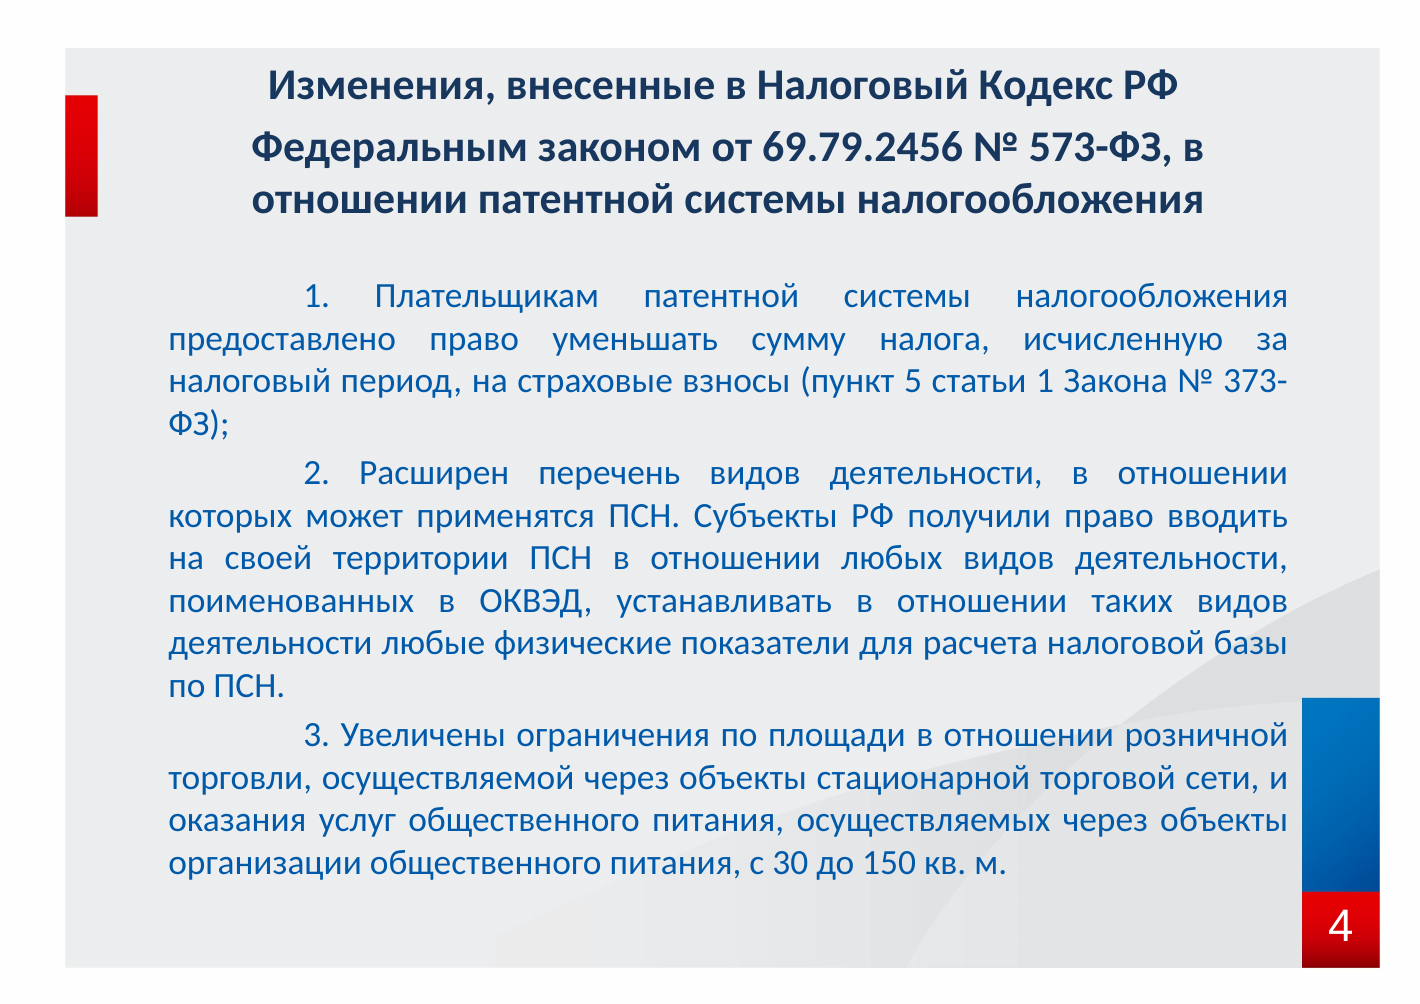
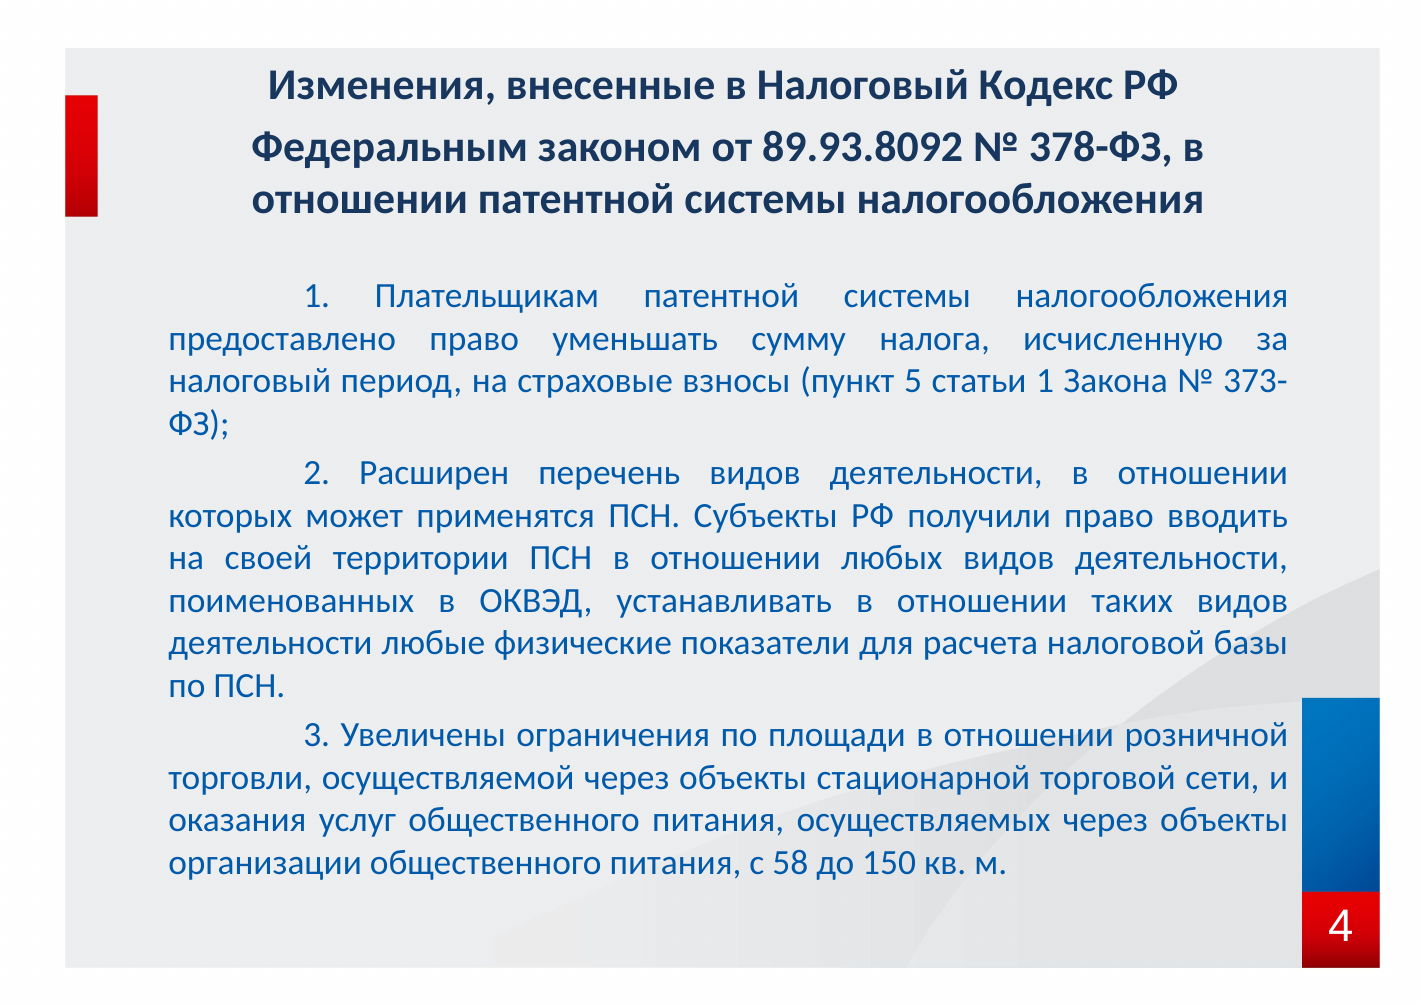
69.79.2456: 69.79.2456 -> 89.93.8092
573-ФЗ: 573-ФЗ -> 378-ФЗ
30: 30 -> 58
